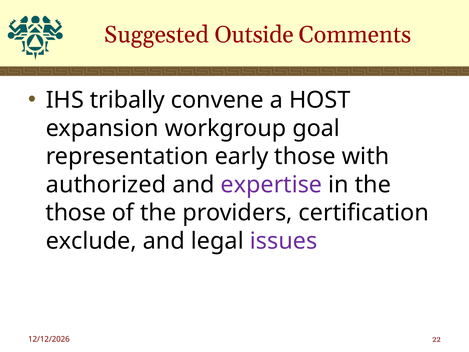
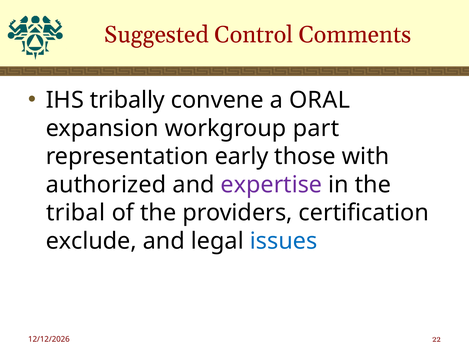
Outside: Outside -> Control
HOST: HOST -> ORAL
goal: goal -> part
those at (76, 213): those -> tribal
issues colour: purple -> blue
